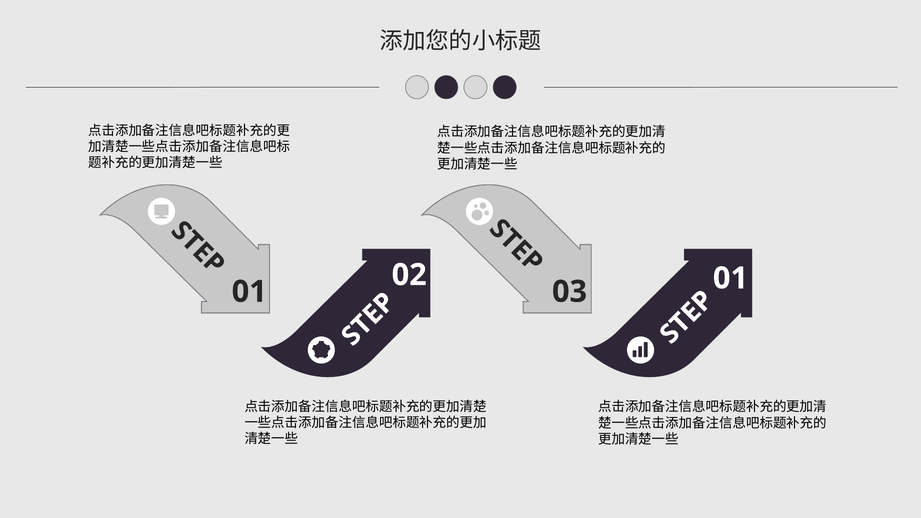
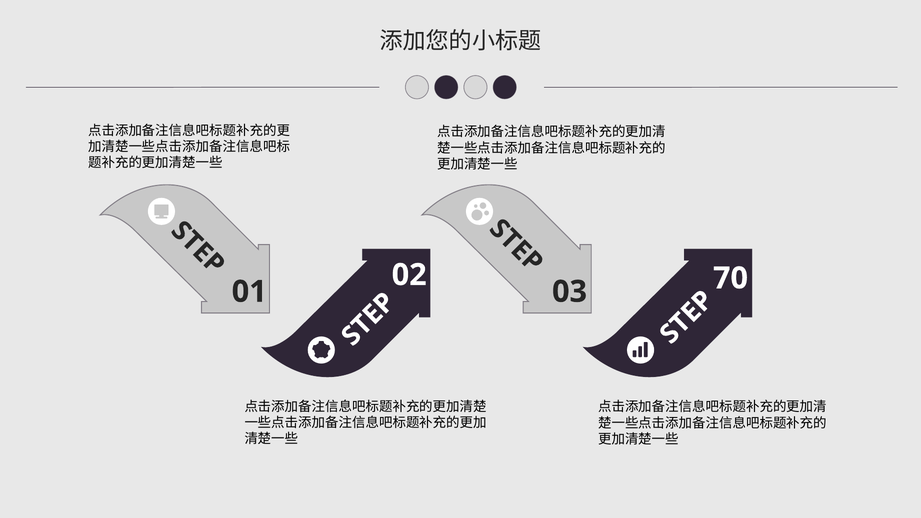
03 01: 01 -> 70
